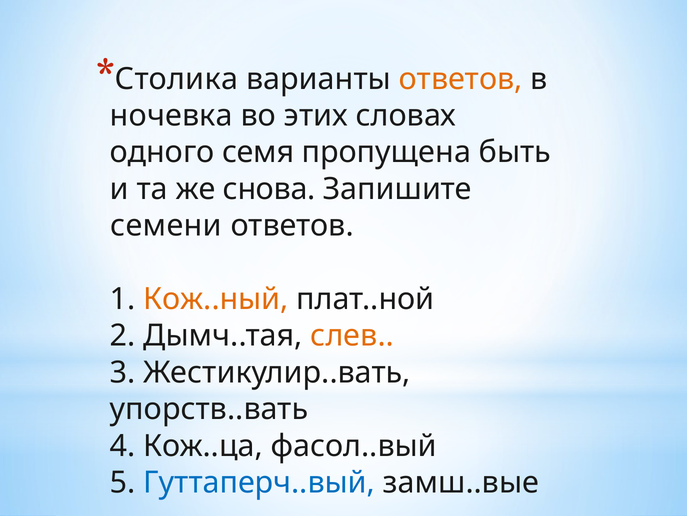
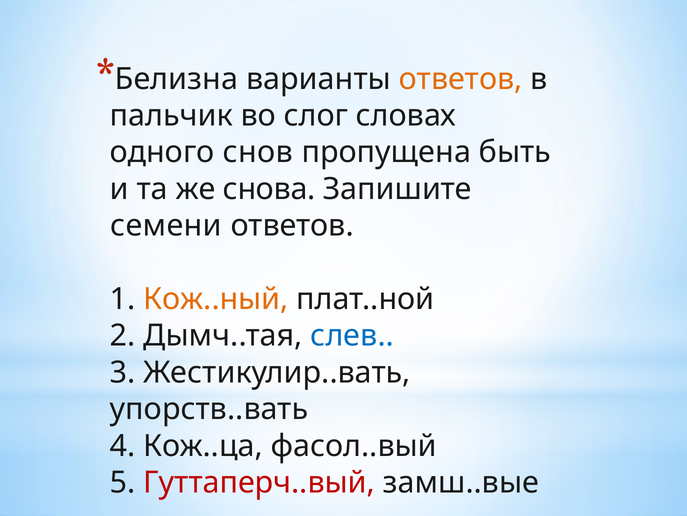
Столика: Столика -> Белизна
ночевка: ночевка -> пальчик
этих: этих -> слог
семя: семя -> снов
слев colour: orange -> blue
Гуттаперч..вый colour: blue -> red
